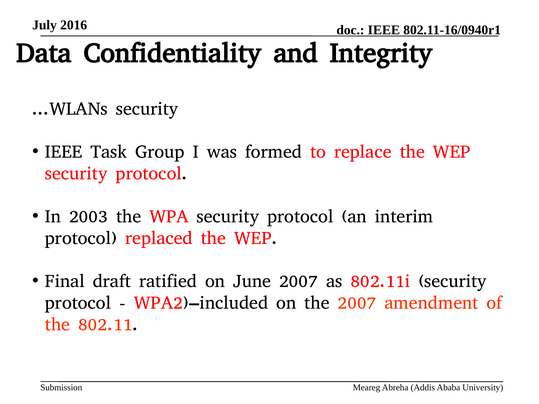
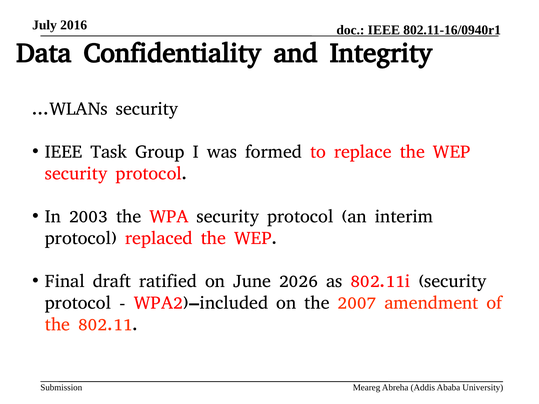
June 2007: 2007 -> 2026
